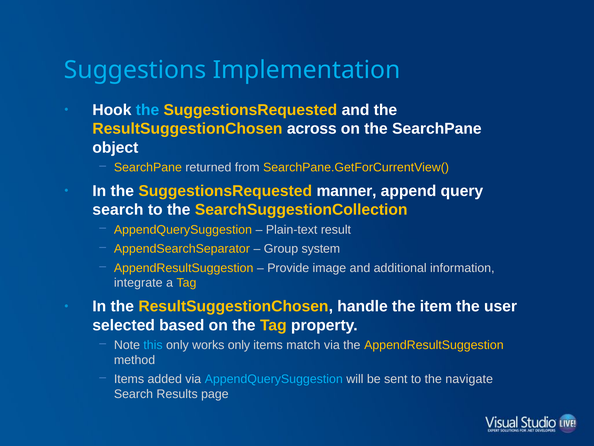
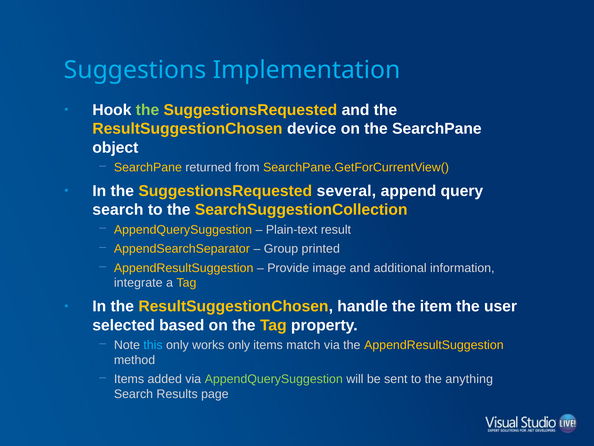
the at (147, 110) colour: light blue -> light green
across: across -> device
manner: manner -> several
system: system -> printed
AppendQuerySuggestion at (274, 379) colour: light blue -> light green
navigate: navigate -> anything
